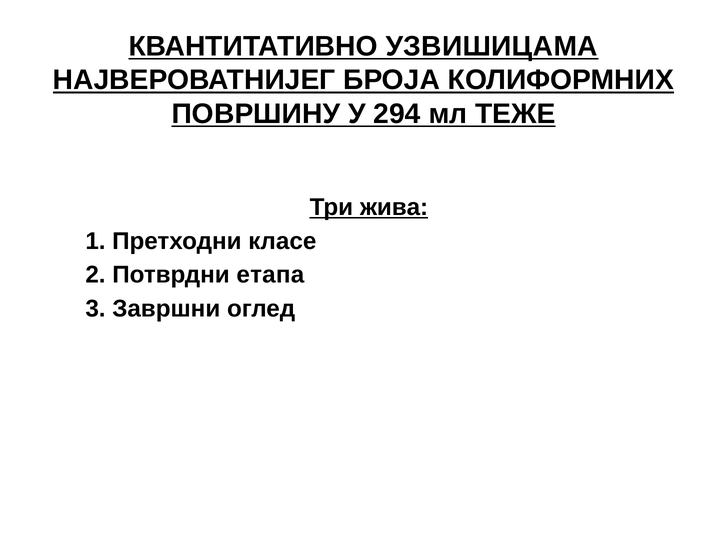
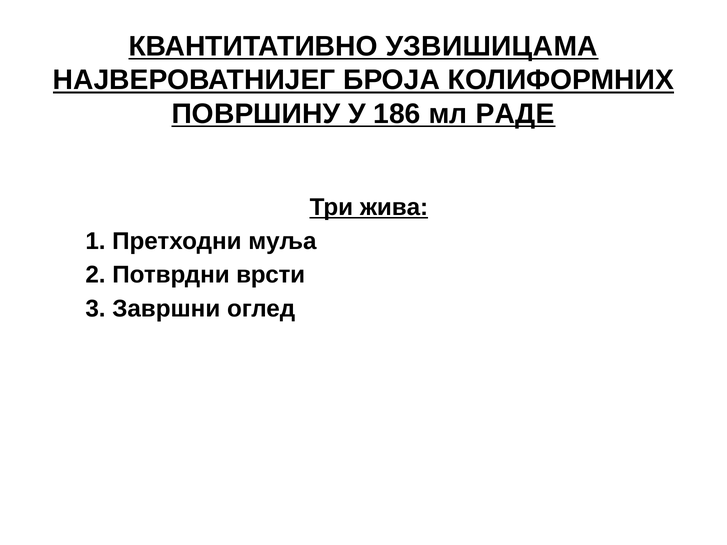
294: 294 -> 186
ТЕЖЕ: ТЕЖЕ -> РАДЕ
класе: класе -> муља
етапа: етапа -> врсти
